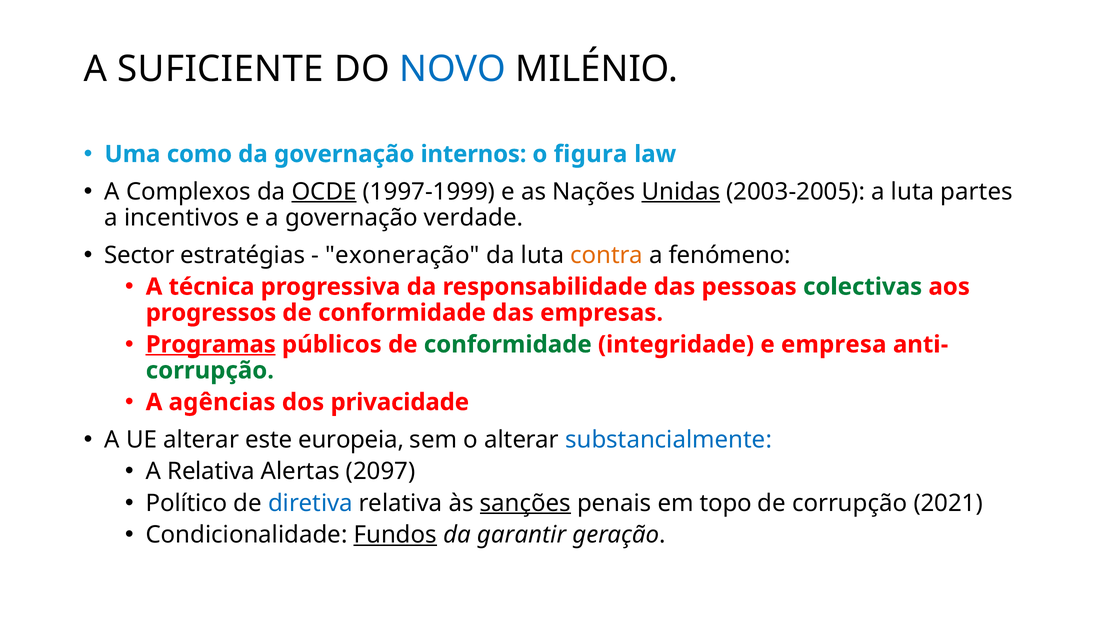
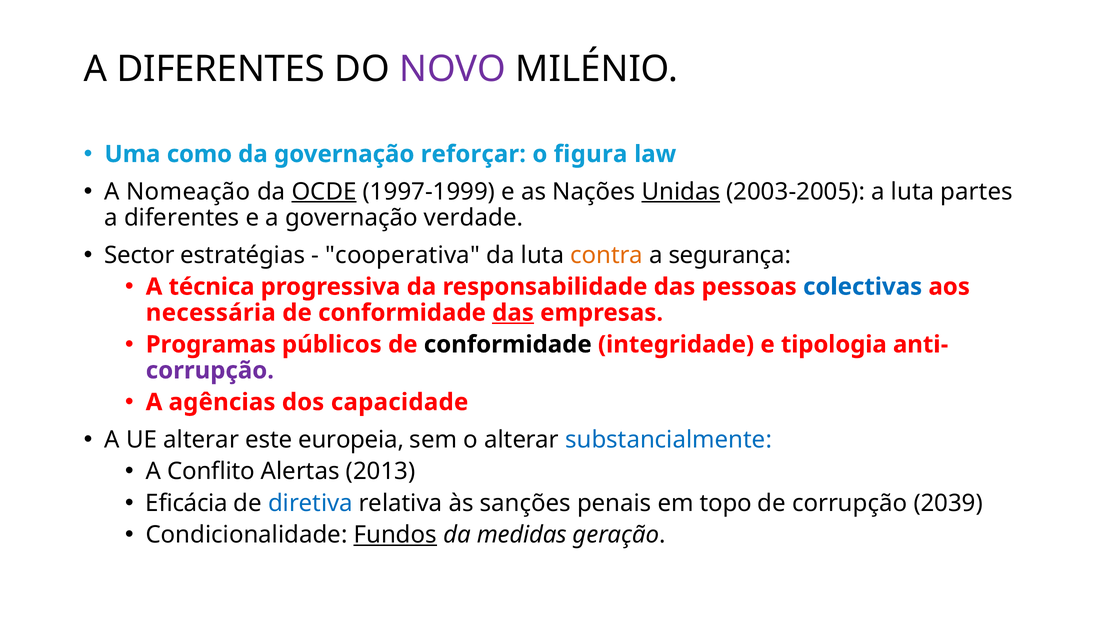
SUFICIENTE at (221, 69): SUFICIENTE -> DIFERENTES
NOVO colour: blue -> purple
internos: internos -> reforçar
Complexos: Complexos -> Nomeação
incentivos at (182, 218): incentivos -> diferentes
exoneração: exoneração -> cooperativa
fenómeno: fenómeno -> segurança
colectivas colour: green -> blue
progressos: progressos -> necessária
das at (513, 313) underline: none -> present
Programas underline: present -> none
conformidade at (508, 344) colour: green -> black
empresa: empresa -> tipologia
corrupção at (210, 370) colour: green -> purple
privacidade: privacidade -> capacidade
A Relativa: Relativa -> Conflito
2097: 2097 -> 2013
Político: Político -> Eficácia
sanções underline: present -> none
2021: 2021 -> 2039
garantir: garantir -> medidas
